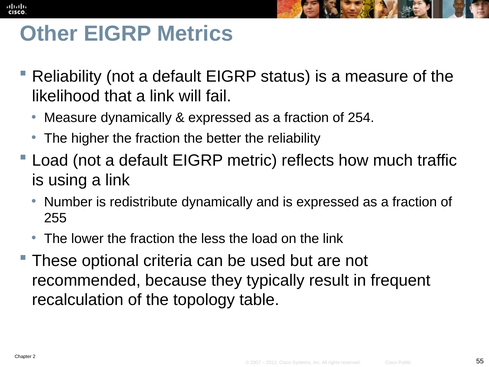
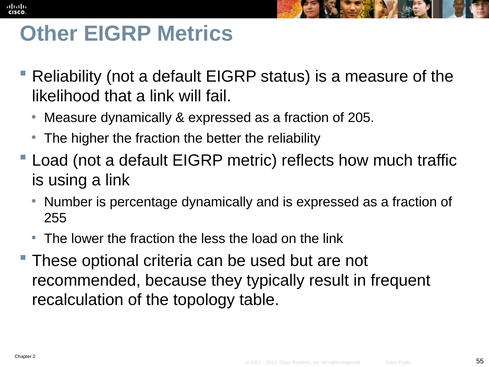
254: 254 -> 205
redistribute: redistribute -> percentage
